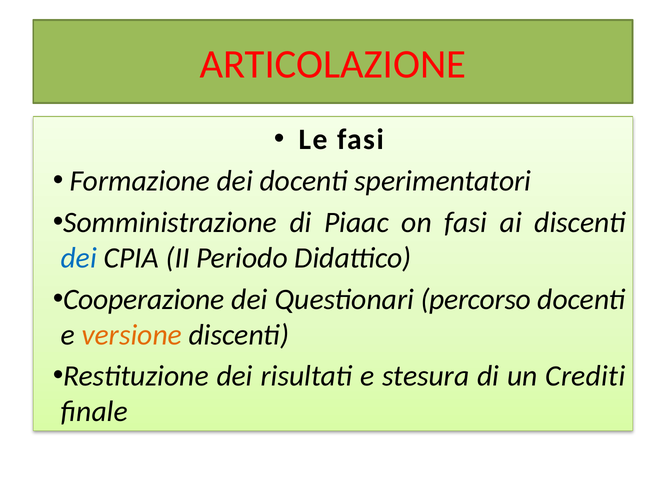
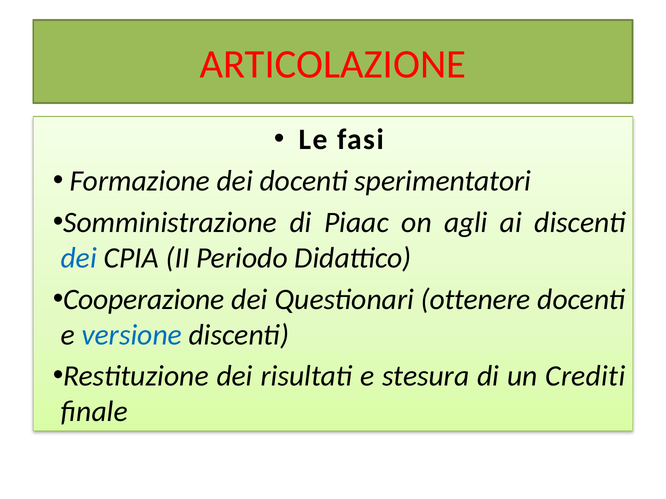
on fasi: fasi -> agli
percorso: percorso -> ottenere
versione colour: orange -> blue
